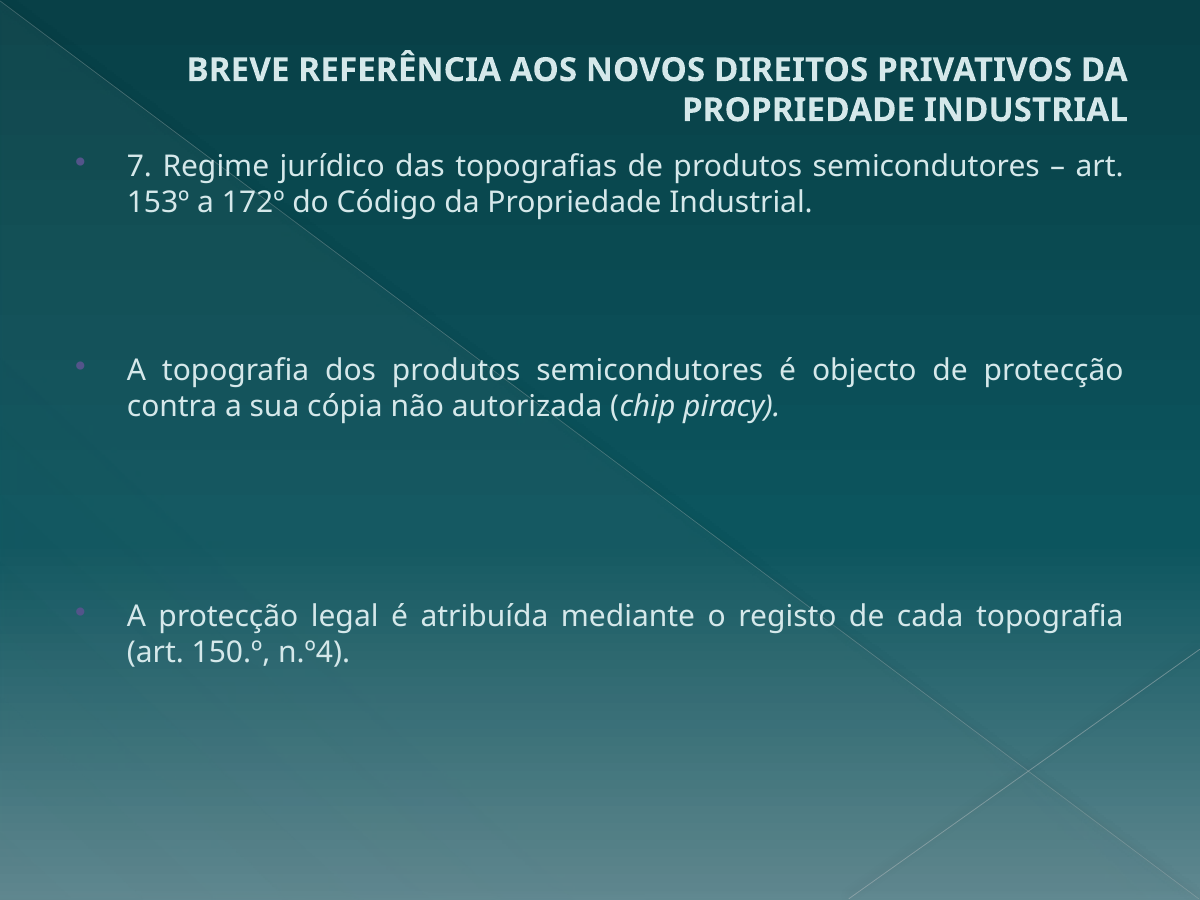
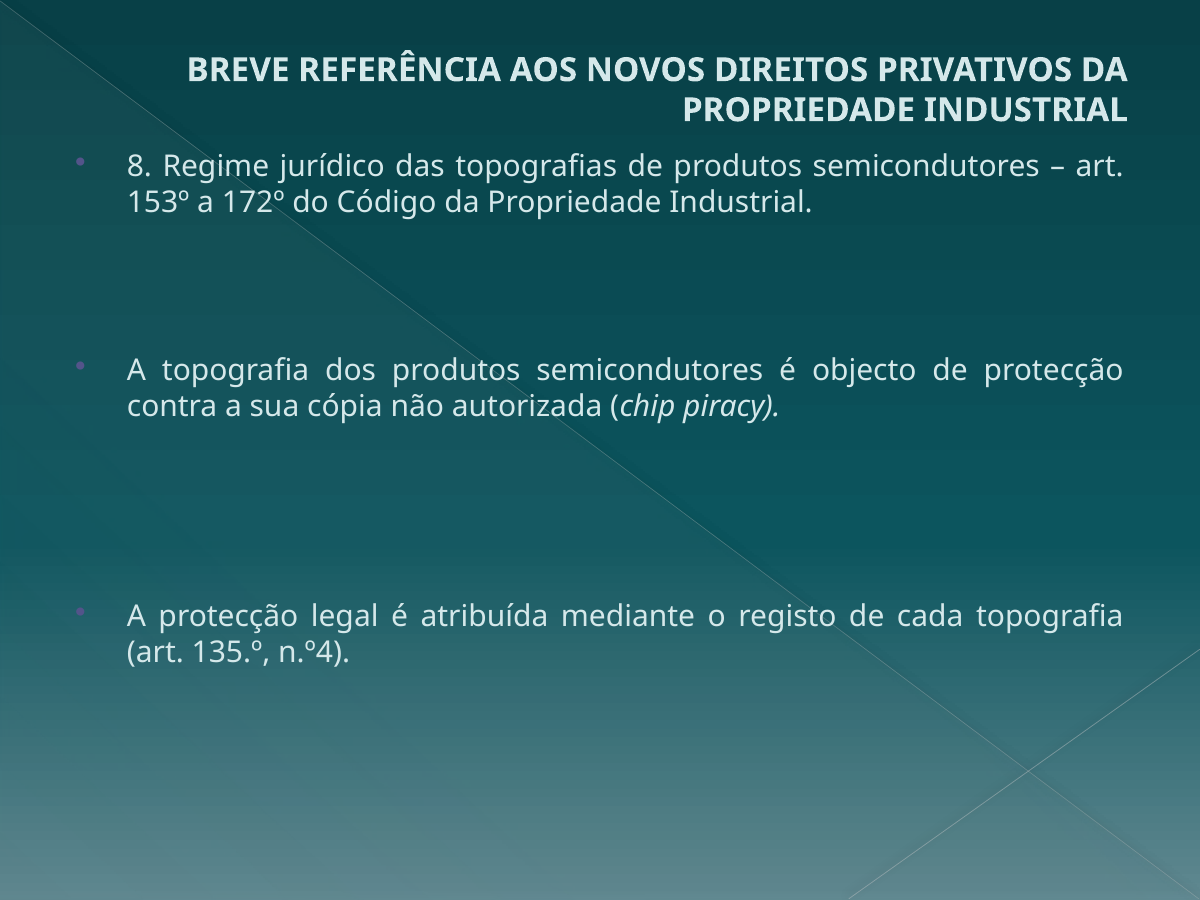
7: 7 -> 8
150.º: 150.º -> 135.º
